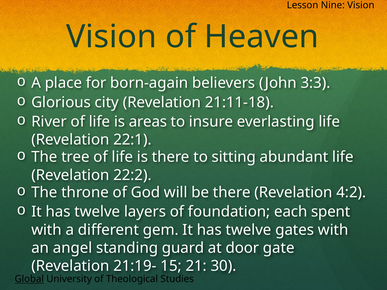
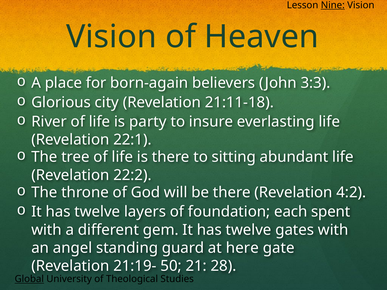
Nine underline: none -> present
areas: areas -> party
door: door -> here
15: 15 -> 50
30: 30 -> 28
